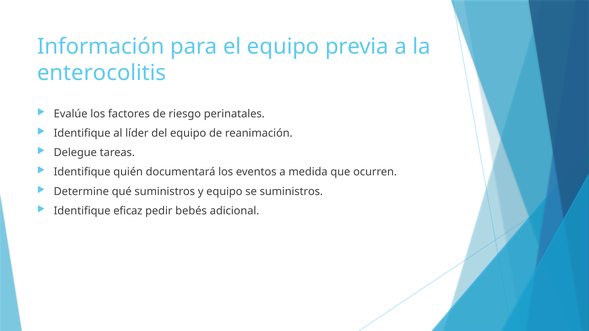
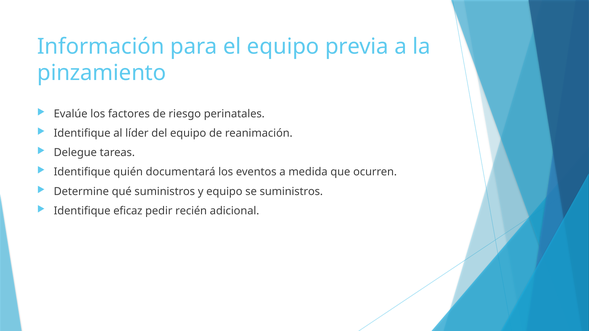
enterocolitis: enterocolitis -> pinzamiento
bebés: bebés -> recién
